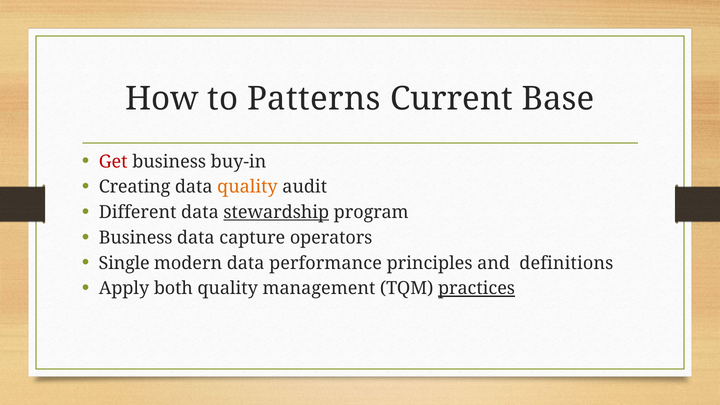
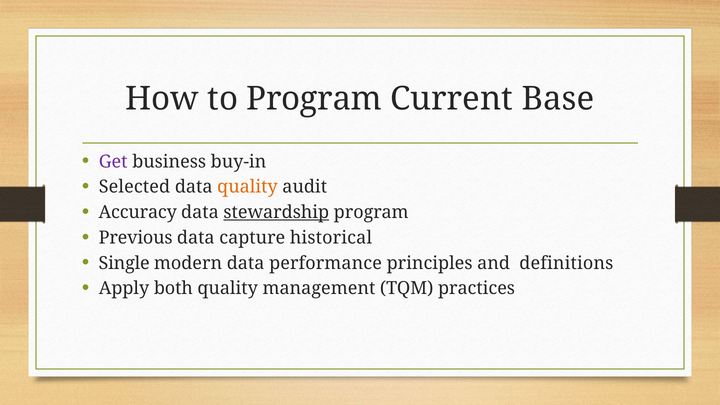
to Patterns: Patterns -> Program
Get colour: red -> purple
Creating: Creating -> Selected
Different: Different -> Accuracy
Business at (136, 238): Business -> Previous
operators: operators -> historical
practices underline: present -> none
